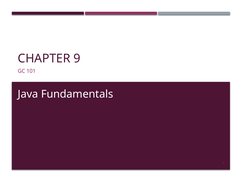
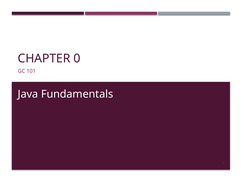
9: 9 -> 0
